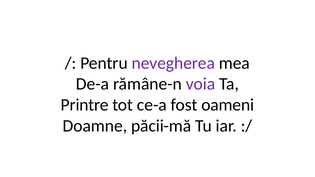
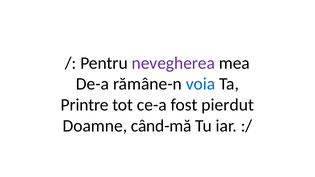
voia colour: purple -> blue
oameni: oameni -> pierdut
păcii-mă: păcii-mă -> când-mă
